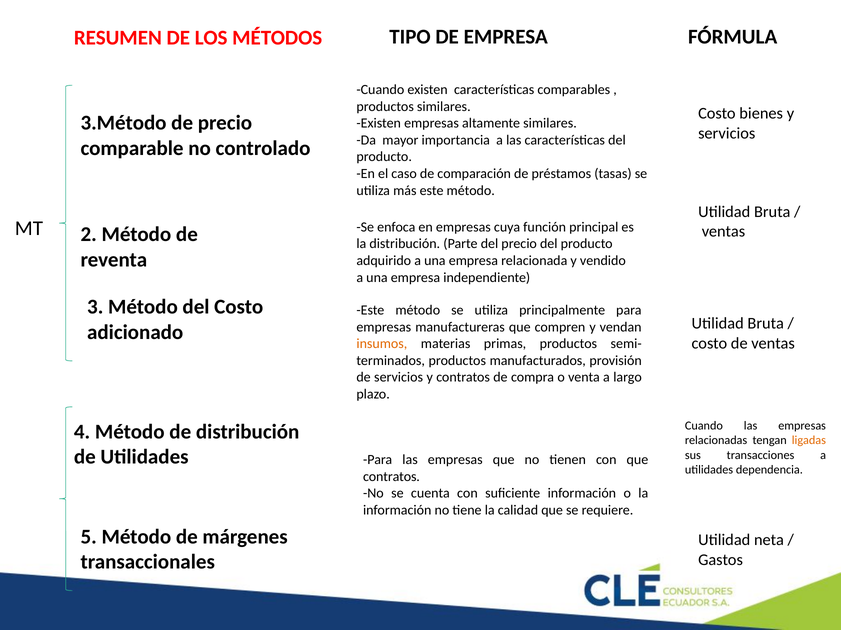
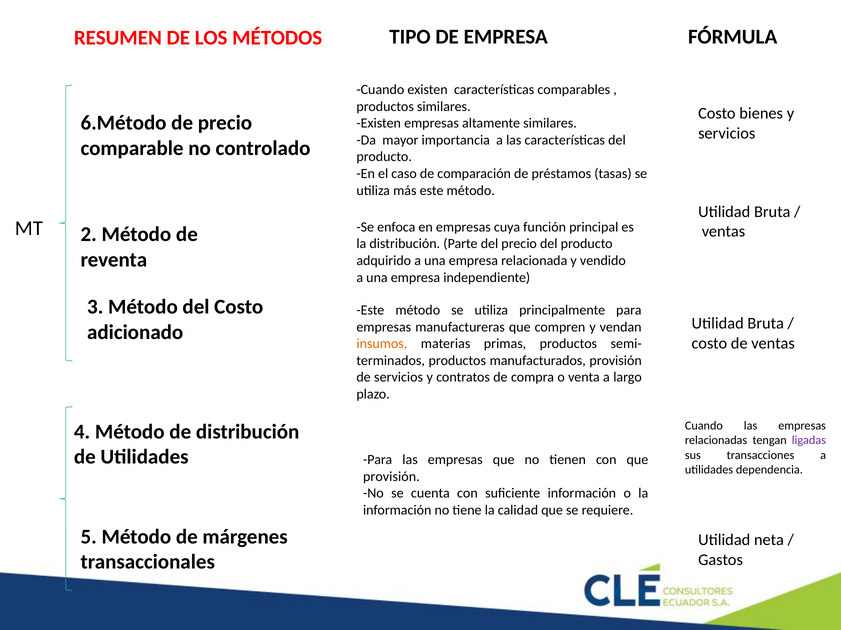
3.Método: 3.Método -> 6.Método
ligadas colour: orange -> purple
contratos at (391, 477): contratos -> provisión
